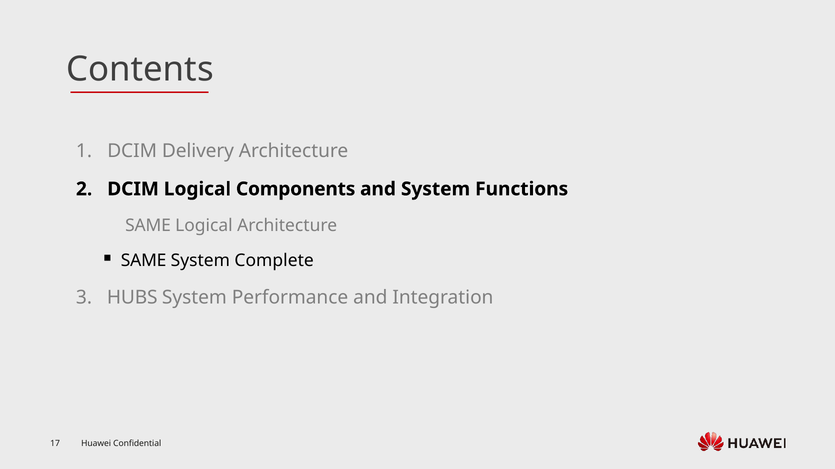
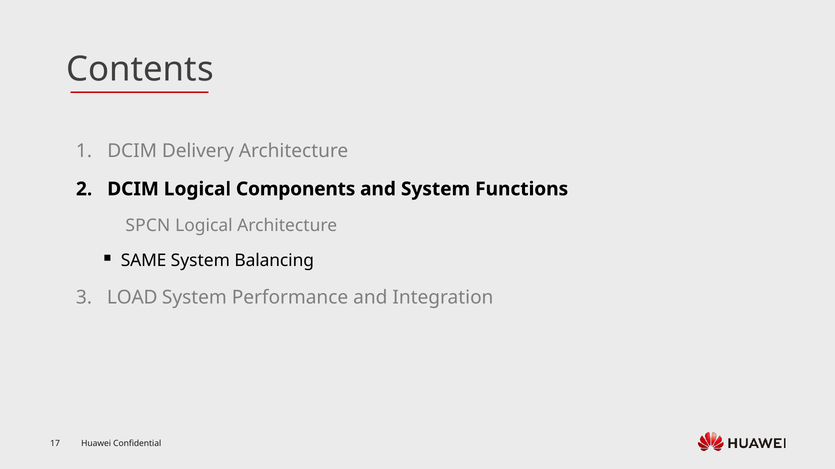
SAME at (148, 226): SAME -> SPCN
Complete: Complete -> Balancing
HUBS: HUBS -> LOAD
